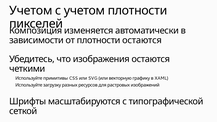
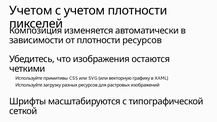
плотности остаются: остаются -> ресурсов
